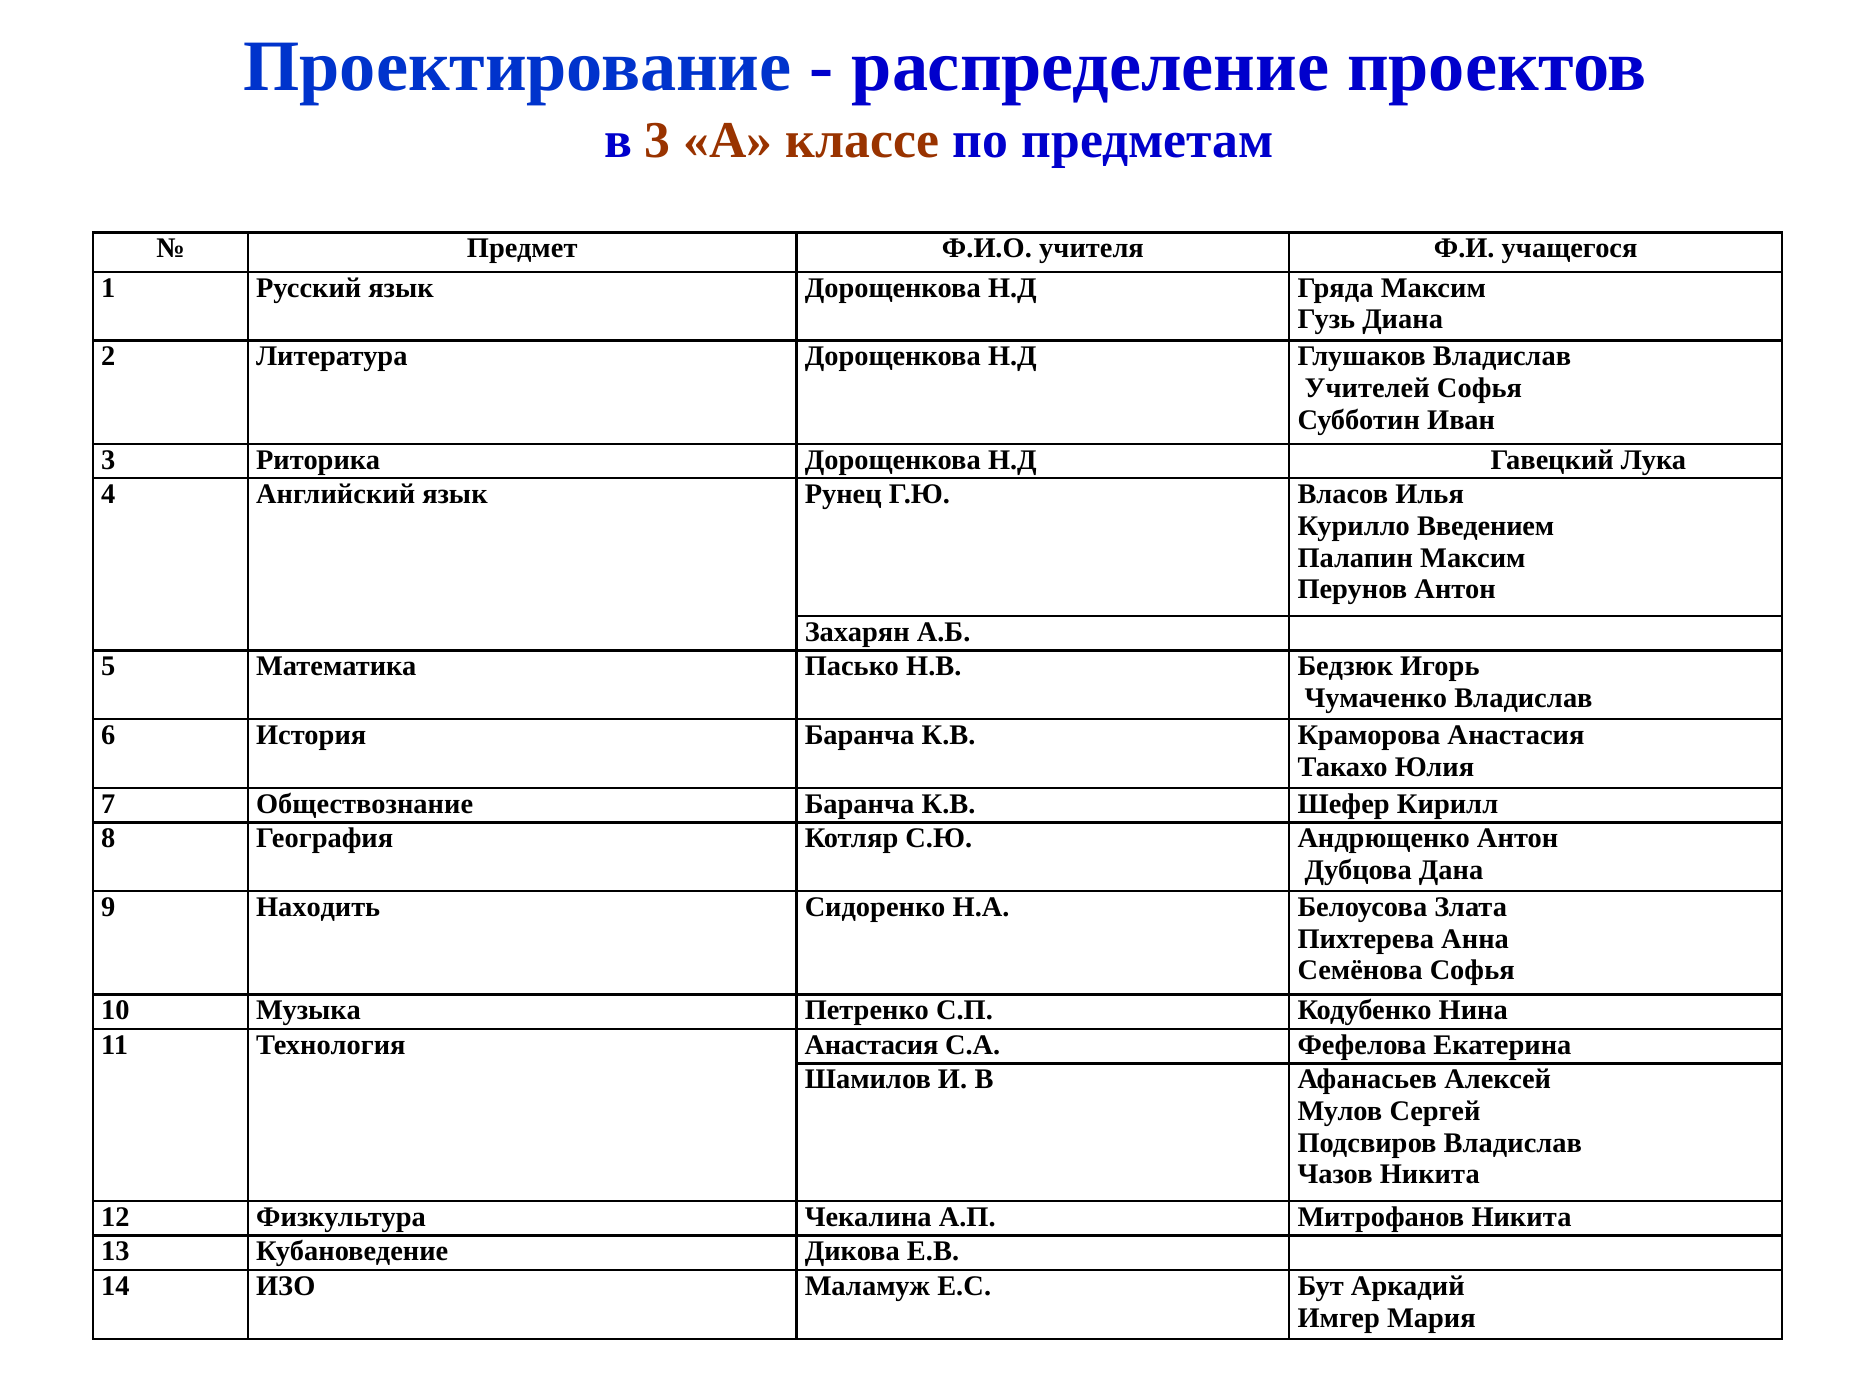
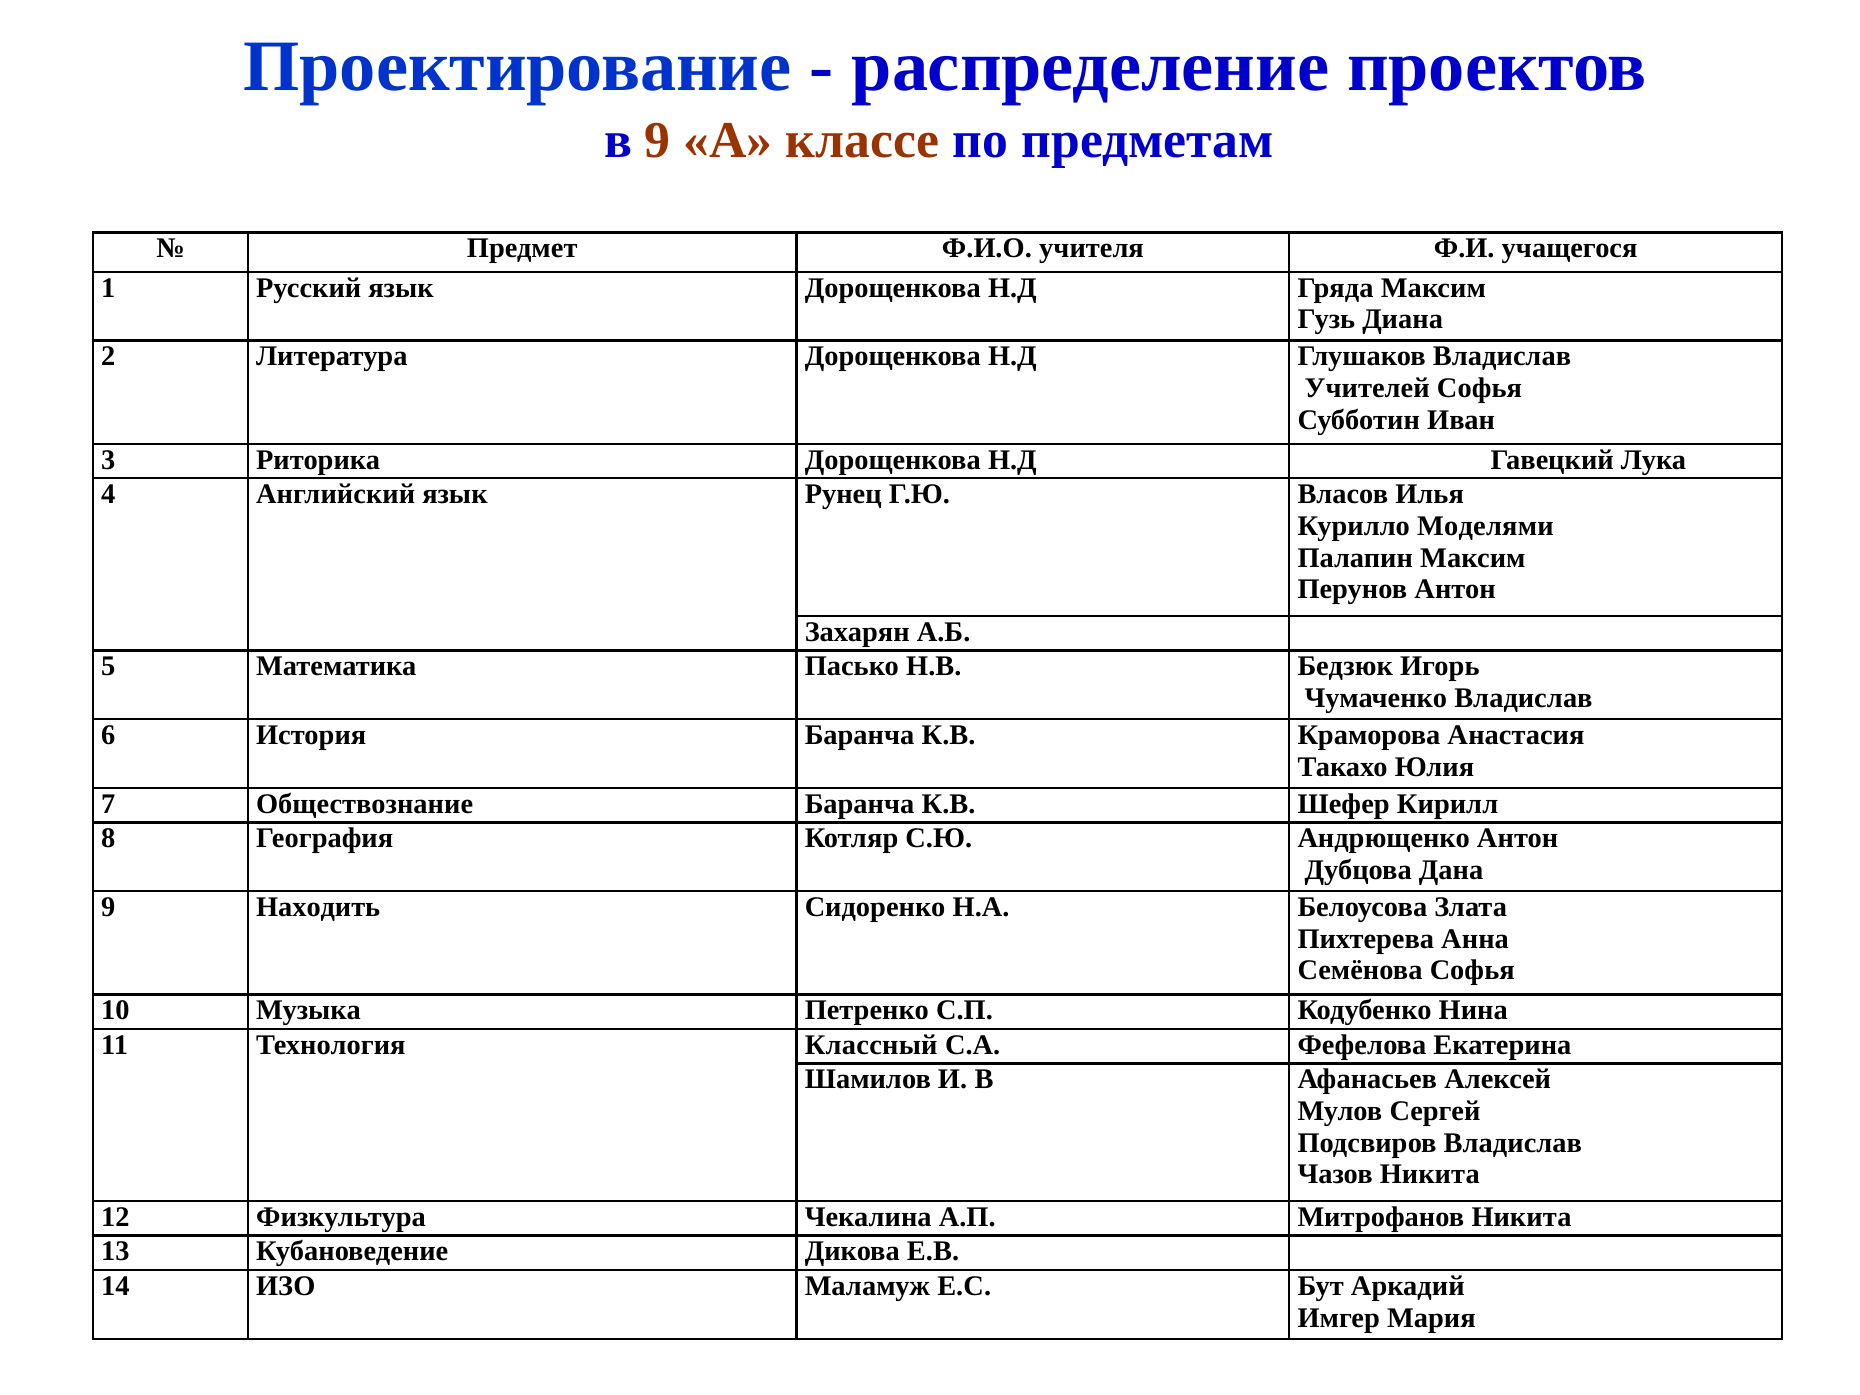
в 3: 3 -> 9
Введением: Введением -> Моделями
Технология Анастасия: Анастасия -> Классный
